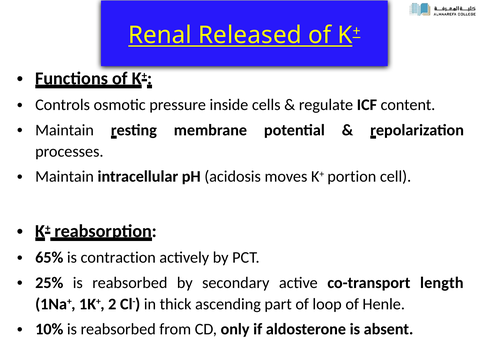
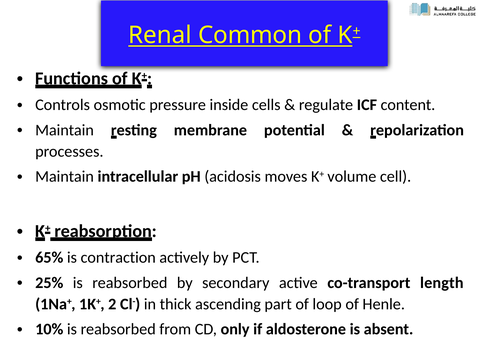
Released: Released -> Common
portion: portion -> volume
